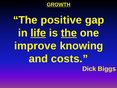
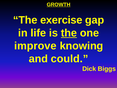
positive: positive -> exercise
life underline: present -> none
costs: costs -> could
